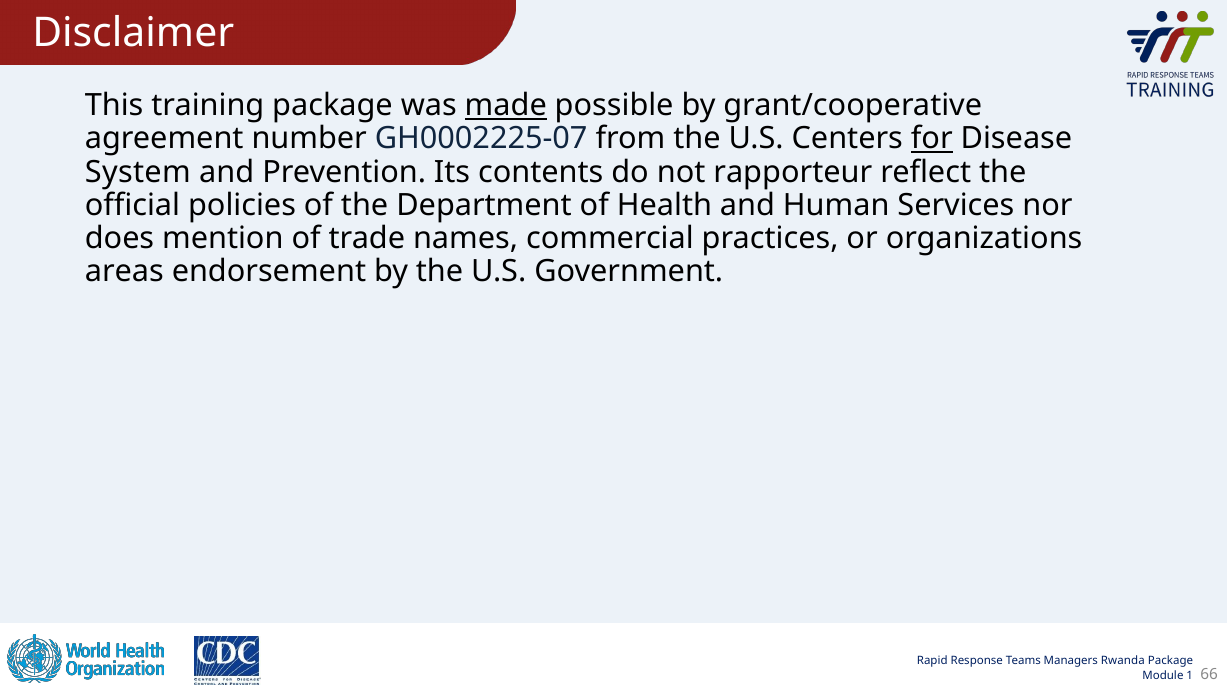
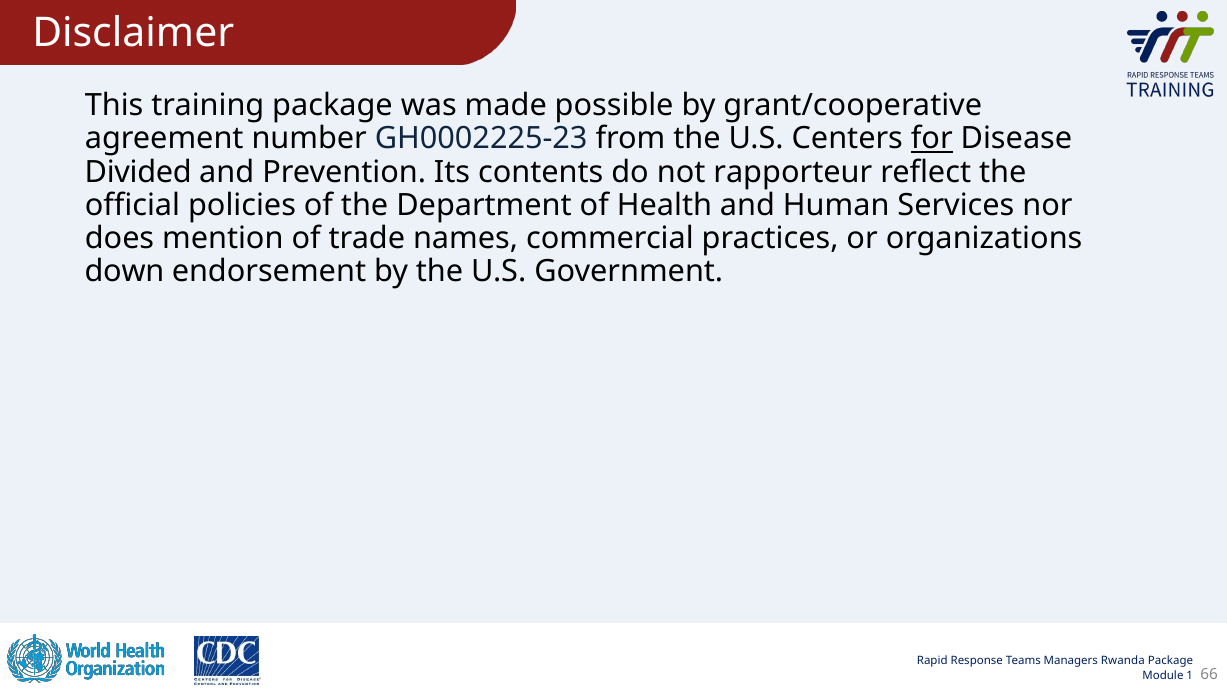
made underline: present -> none
GH0002225-07: GH0002225-07 -> GH0002225-23
System: System -> Divided
areas: areas -> down
